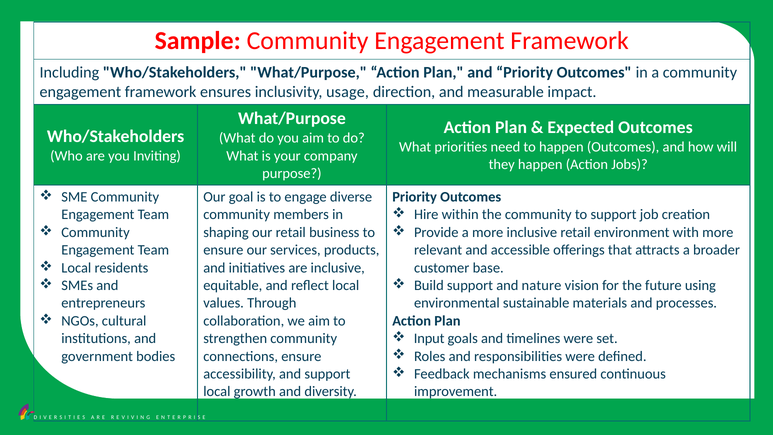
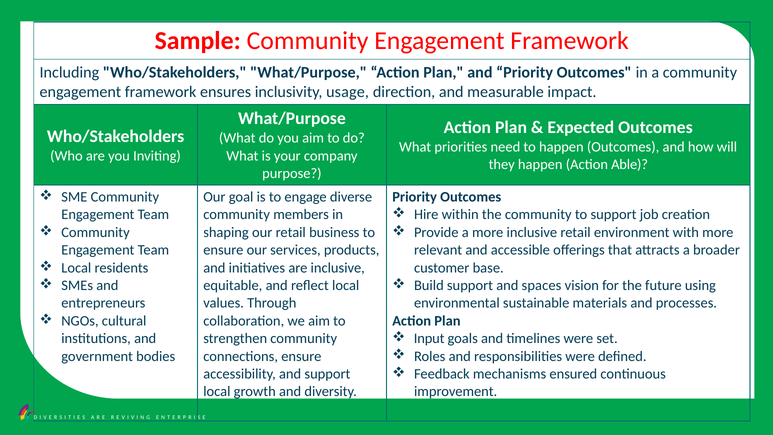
Jobs: Jobs -> Able
nature: nature -> spaces
